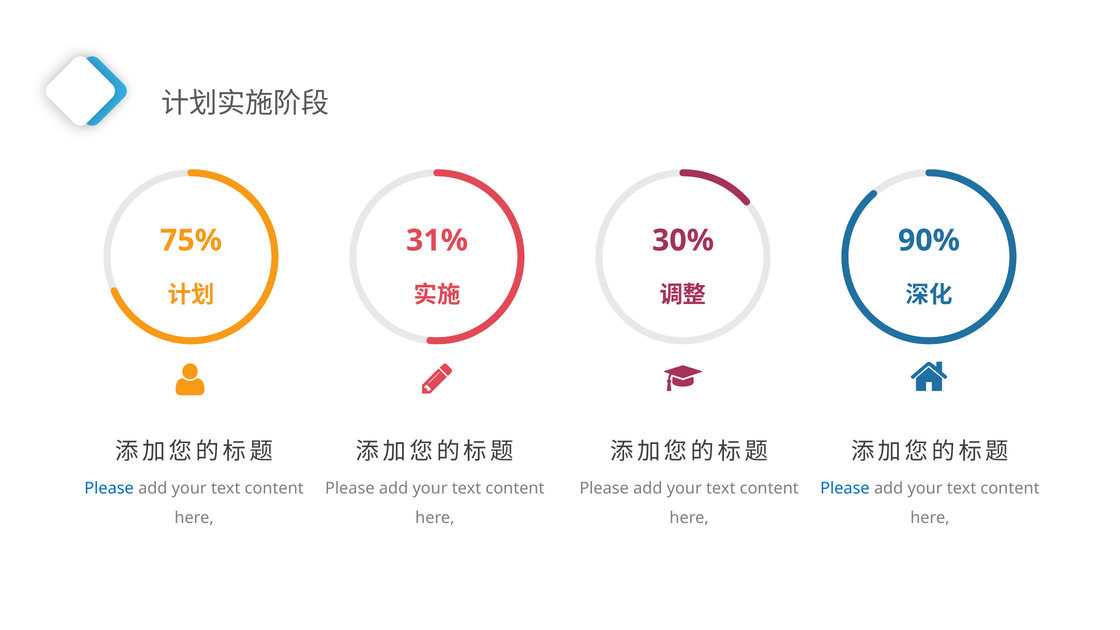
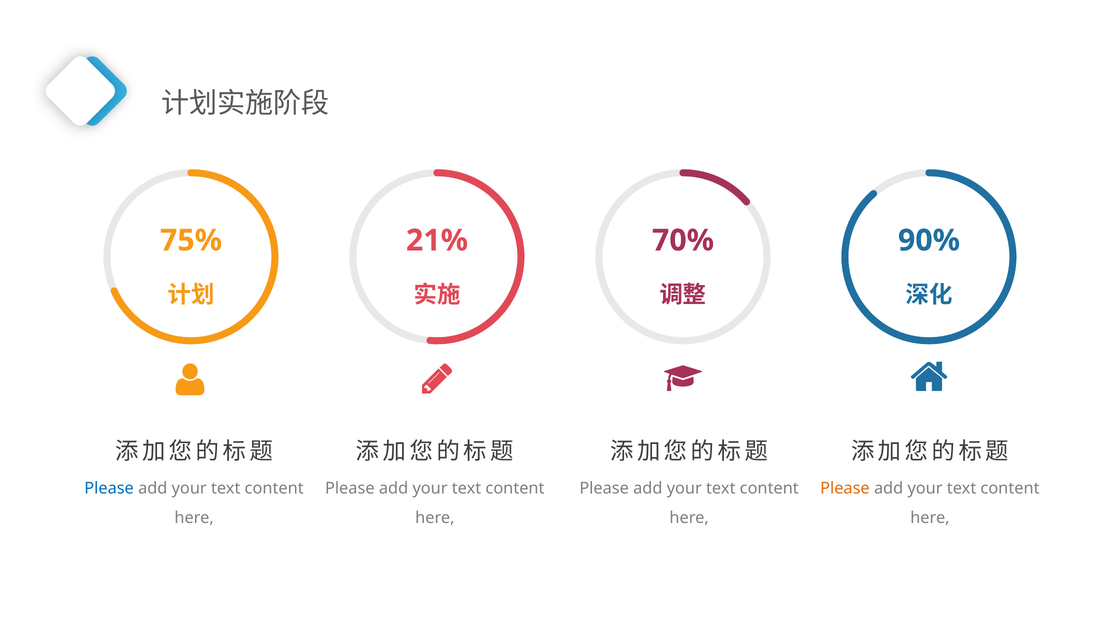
31%: 31% -> 21%
30%: 30% -> 70%
Please at (845, 489) colour: blue -> orange
